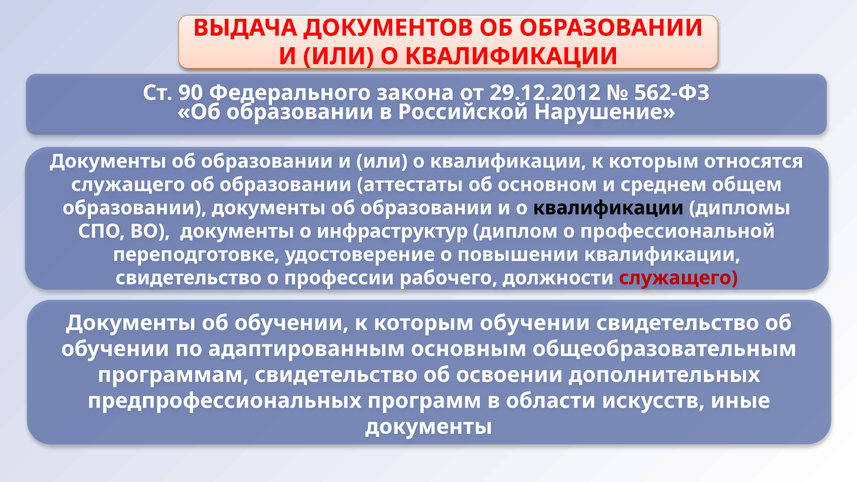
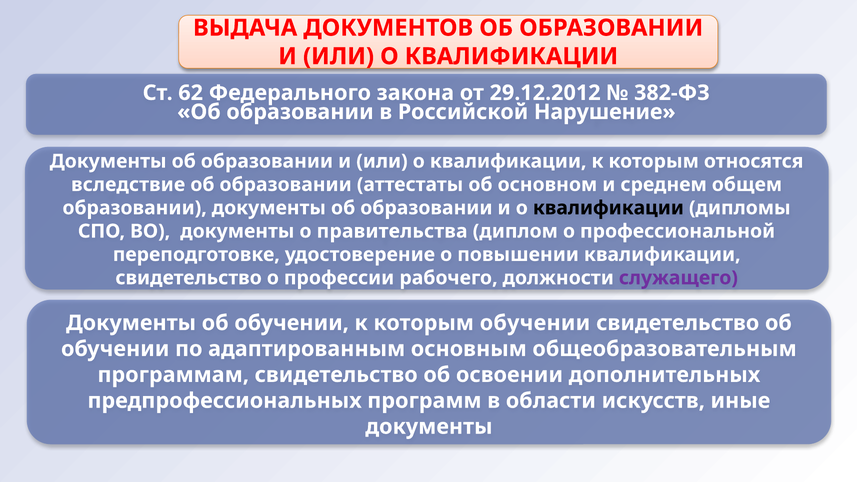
90: 90 -> 62
562-ФЗ: 562-ФЗ -> 382-ФЗ
служащего at (128, 185): служащего -> вследствие
инфраструктур: инфраструктур -> правительства
служащего at (678, 278) colour: red -> purple
